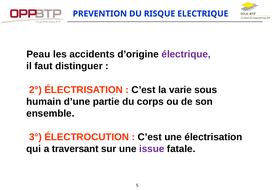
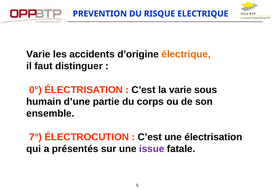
Peau at (38, 54): Peau -> Varie
électrique colour: purple -> orange
2°: 2° -> 0°
3°: 3° -> 7°
traversant: traversant -> présentés
